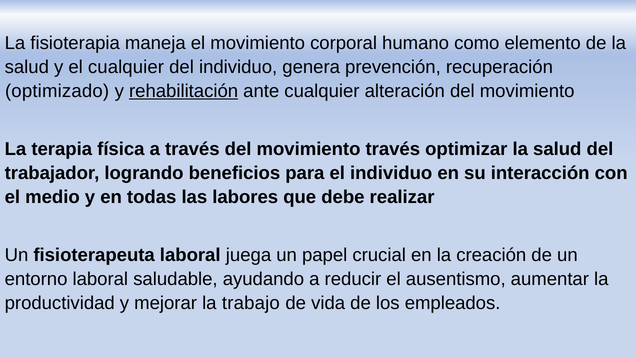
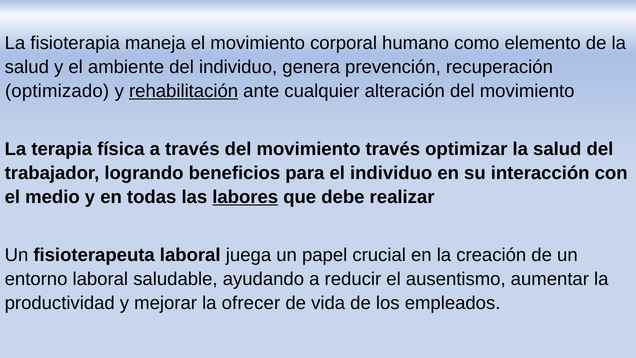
el cualquier: cualquier -> ambiente
labores underline: none -> present
trabajo: trabajo -> ofrecer
